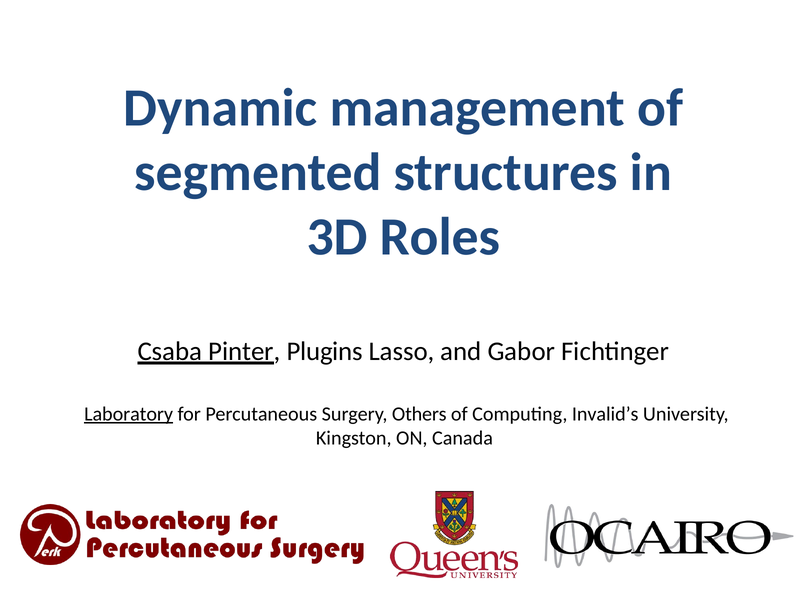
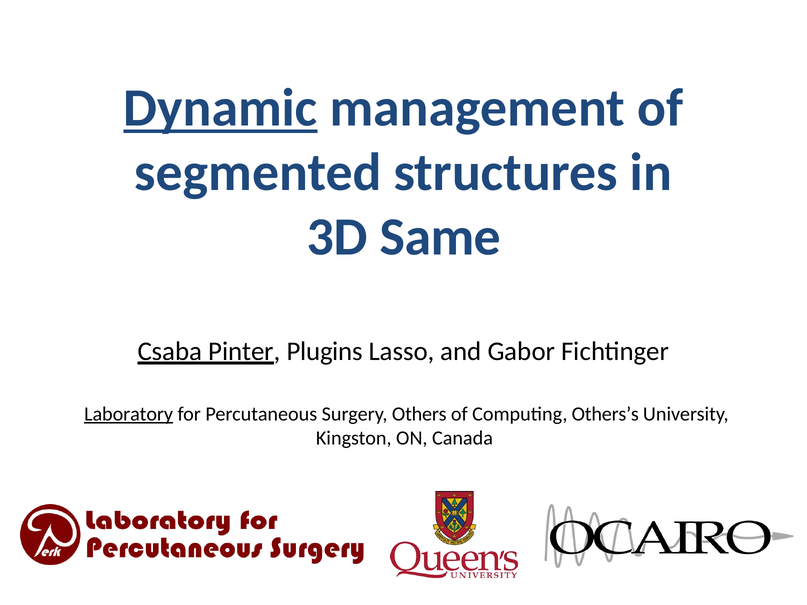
Dynamic underline: none -> present
Roles: Roles -> Same
Invalid’s: Invalid’s -> Others’s
